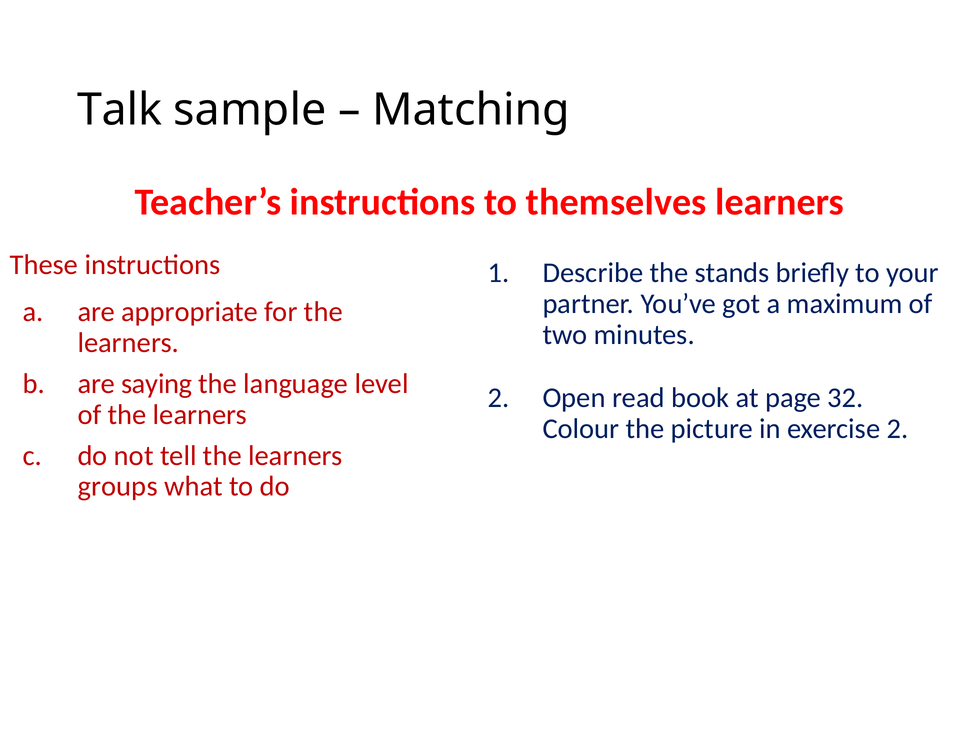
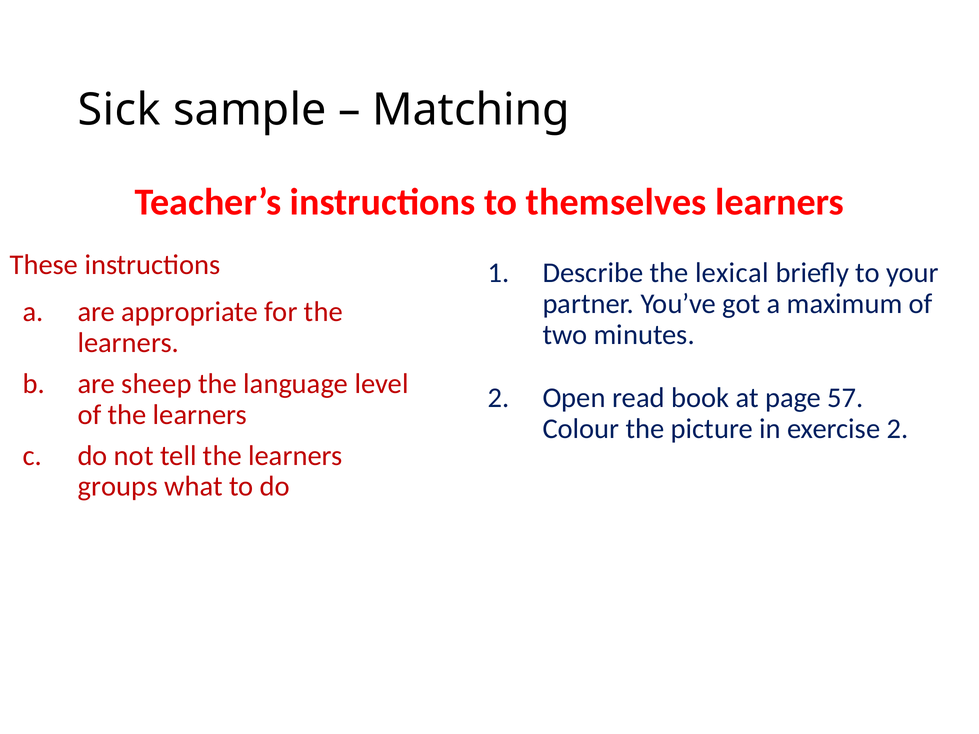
Talk: Talk -> Sick
stands: stands -> lexical
saying: saying -> sheep
32: 32 -> 57
